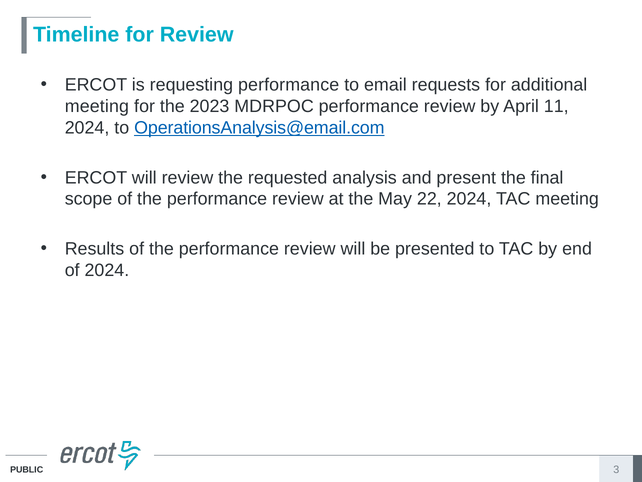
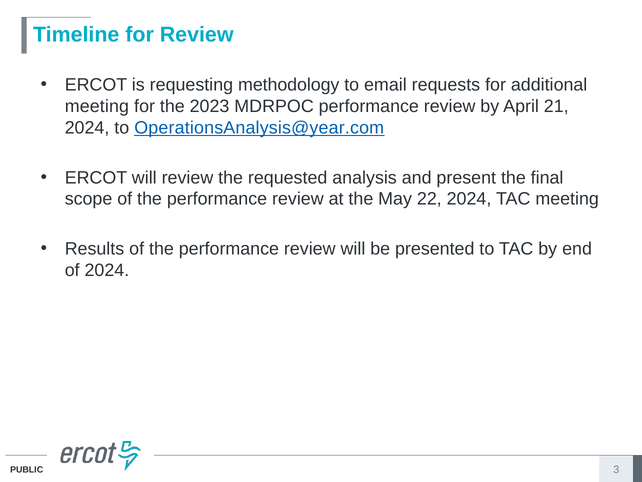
requesting performance: performance -> methodology
11: 11 -> 21
OperationsAnalysis@email.com: OperationsAnalysis@email.com -> OperationsAnalysis@year.com
